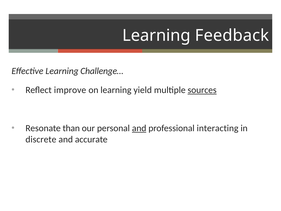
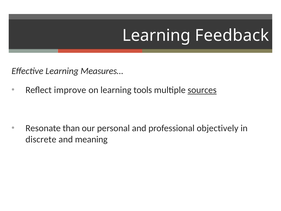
Challenge…: Challenge… -> Measures…
yield: yield -> tools
and at (139, 128) underline: present -> none
interacting: interacting -> objectively
accurate: accurate -> meaning
